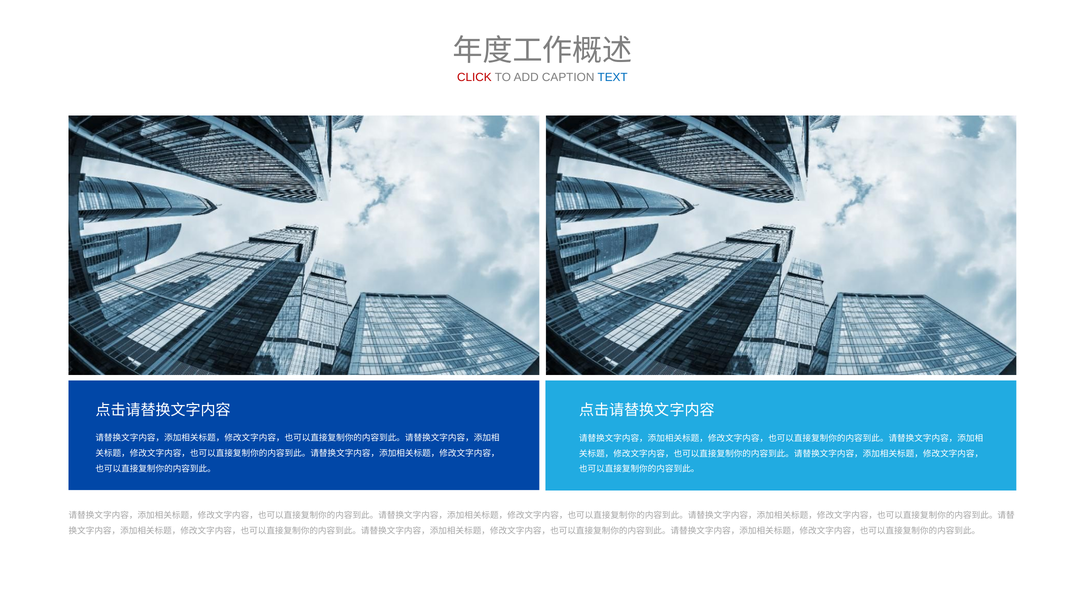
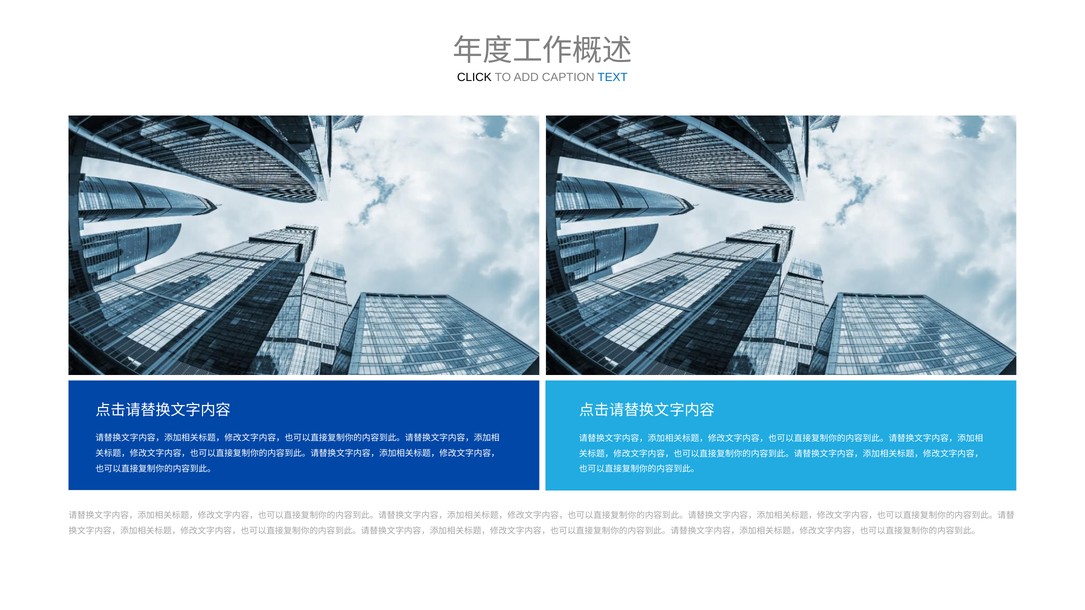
CLICK colour: red -> black
